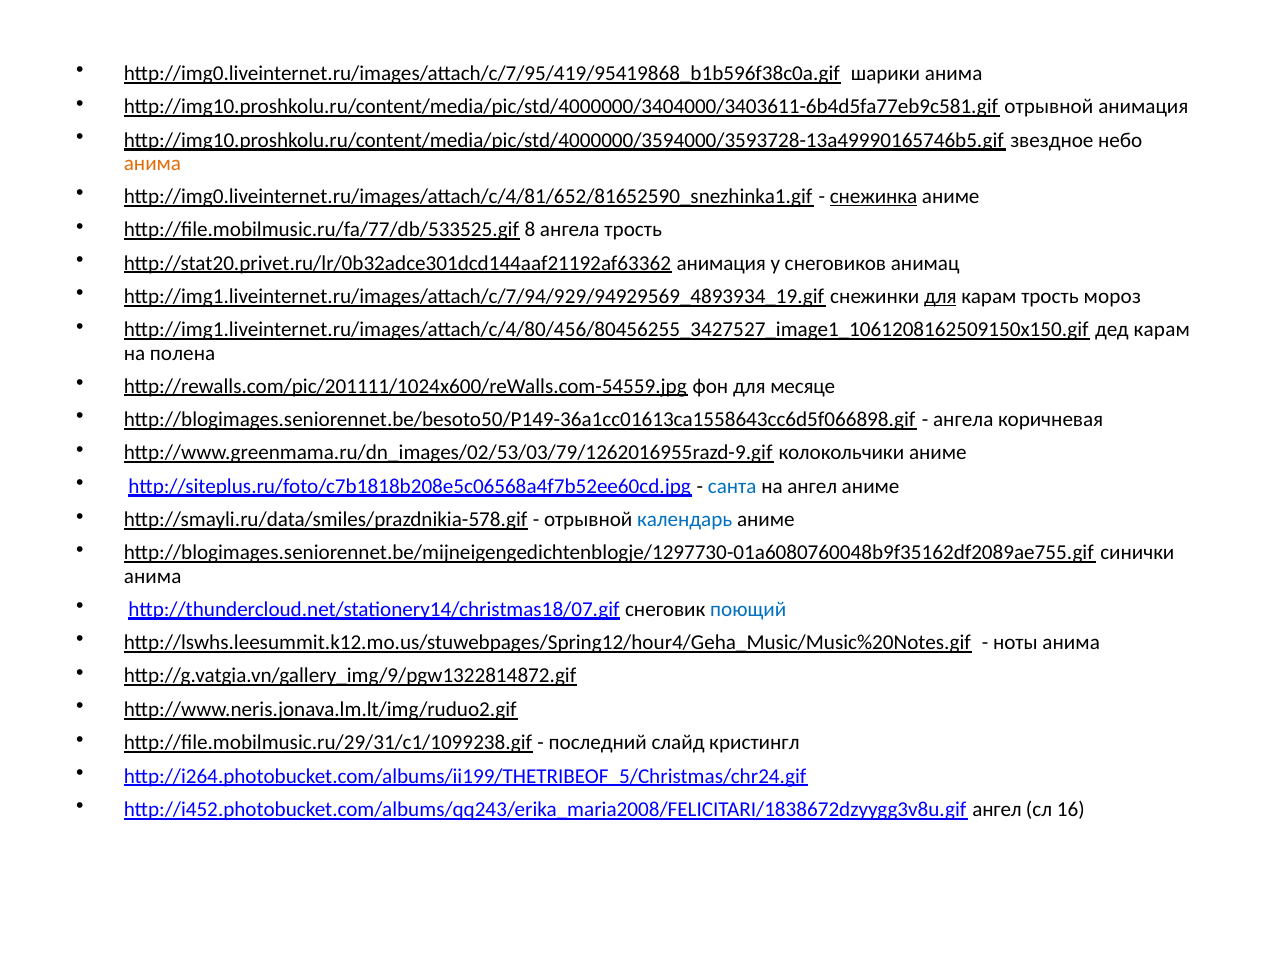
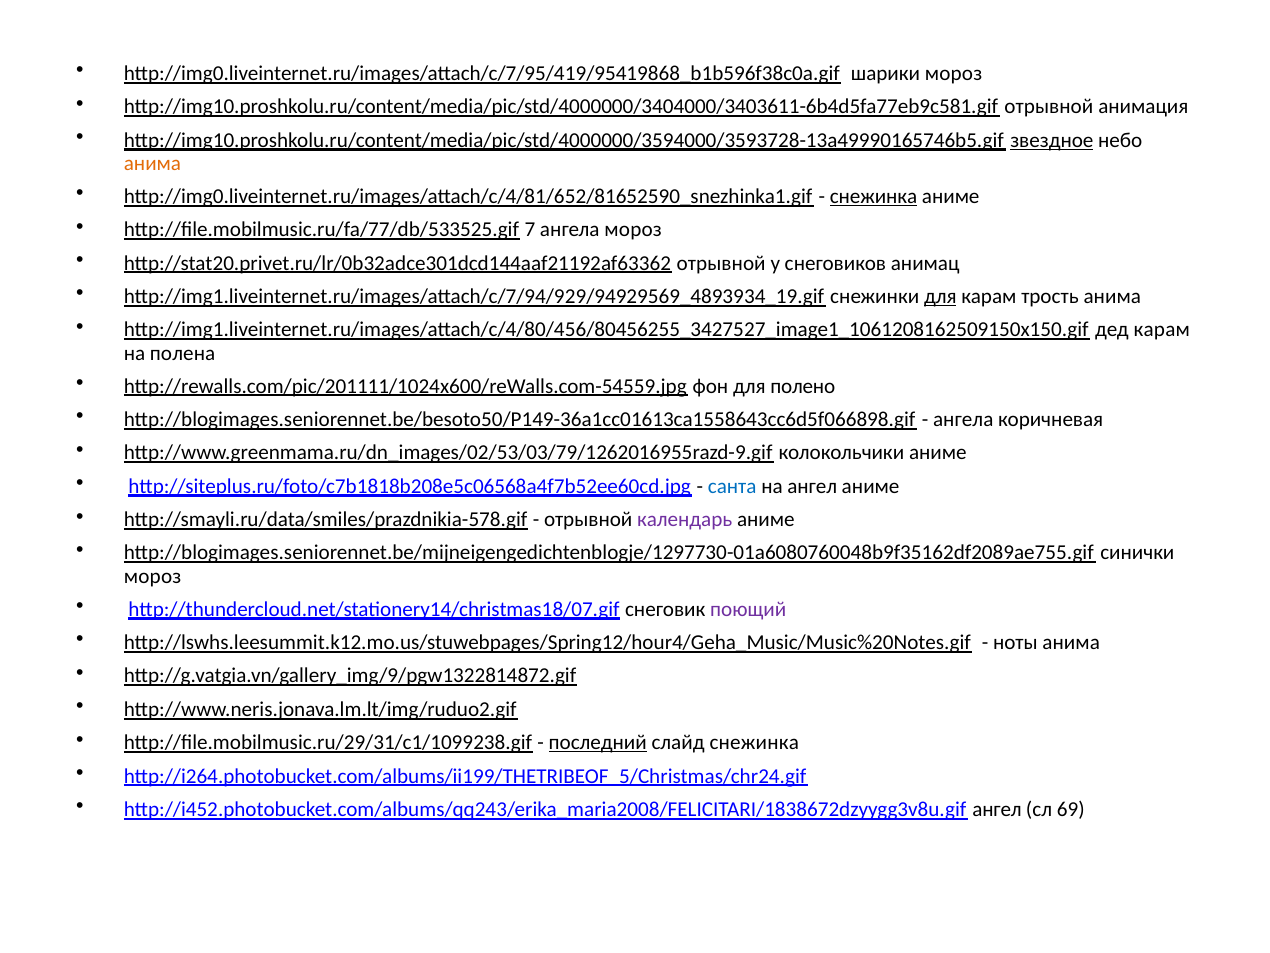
шарики анима: анима -> мороз
звездное underline: none -> present
8: 8 -> 7
ангела трость: трость -> мороз
http://stat20.privet.ru/lr/0b32adce301dcd144aaf21192af63362 анимация: анимация -> отрывной
трость мороз: мороз -> анима
месяце: месяце -> полено
календарь colour: blue -> purple
анима at (153, 576): анима -> мороз
поющий colour: blue -> purple
последний underline: none -> present
слайд кристингл: кристингл -> снежинка
16: 16 -> 69
